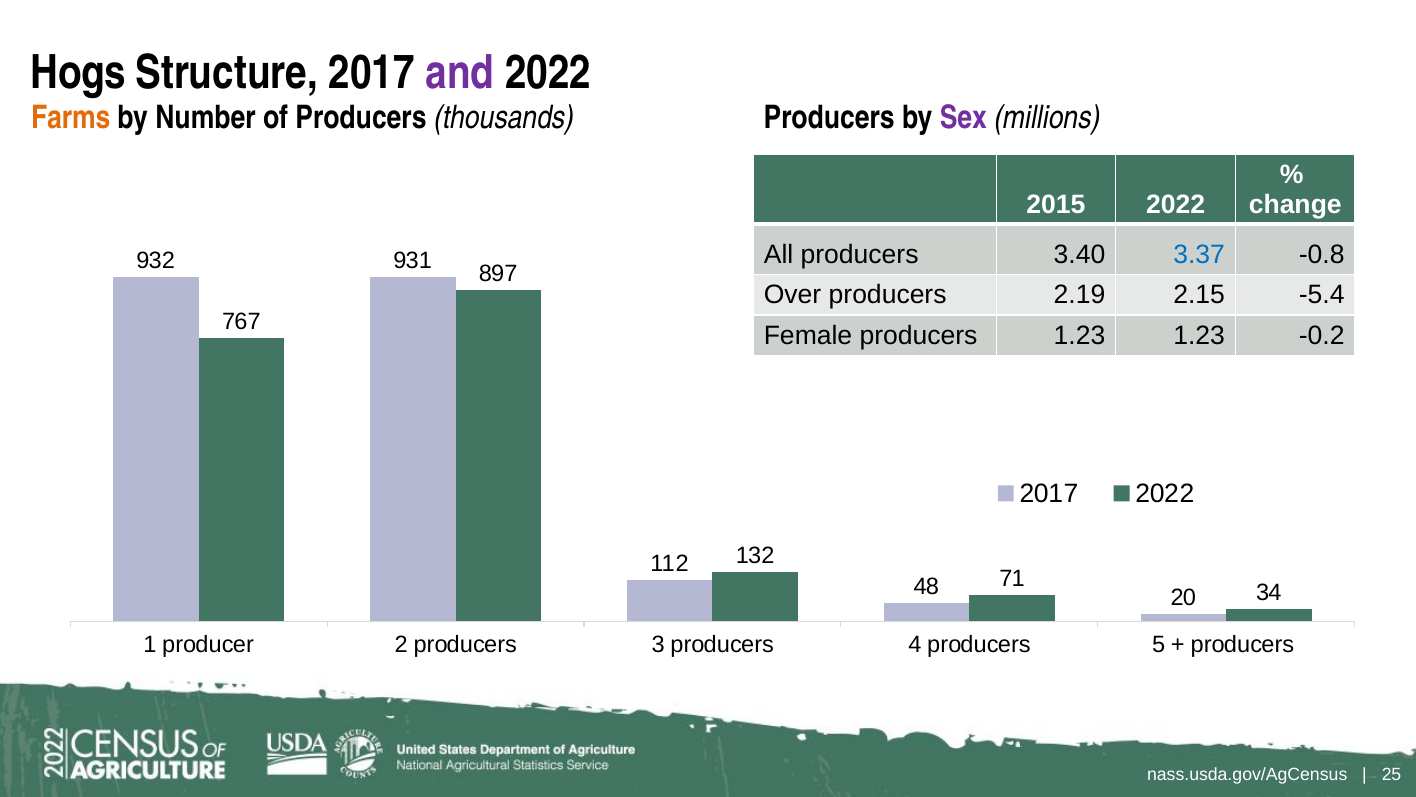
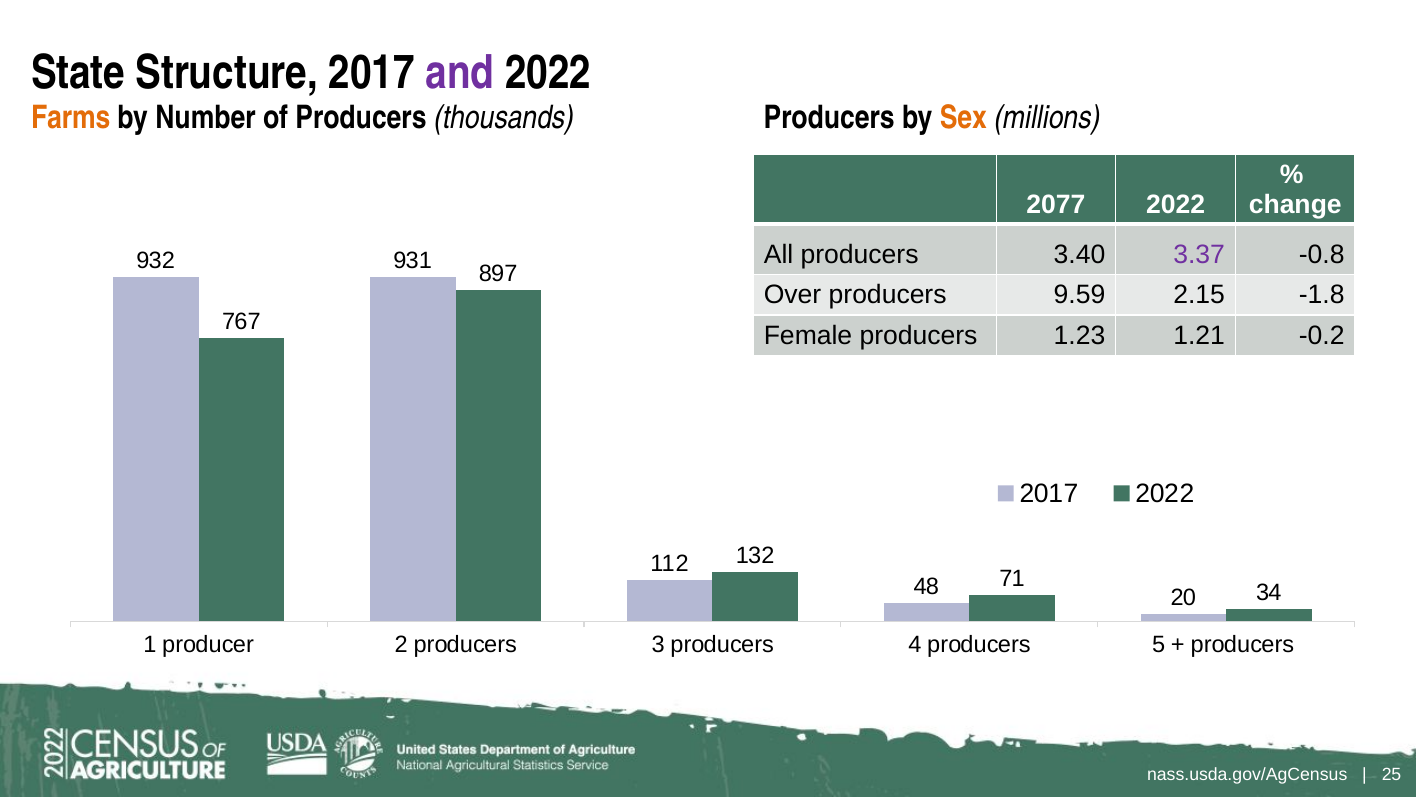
Hogs: Hogs -> State
Sex colour: purple -> orange
2015: 2015 -> 2077
3.37 colour: blue -> purple
2.19: 2.19 -> 9.59
-5.4: -5.4 -> -1.8
1.23 1.23: 1.23 -> 1.21
